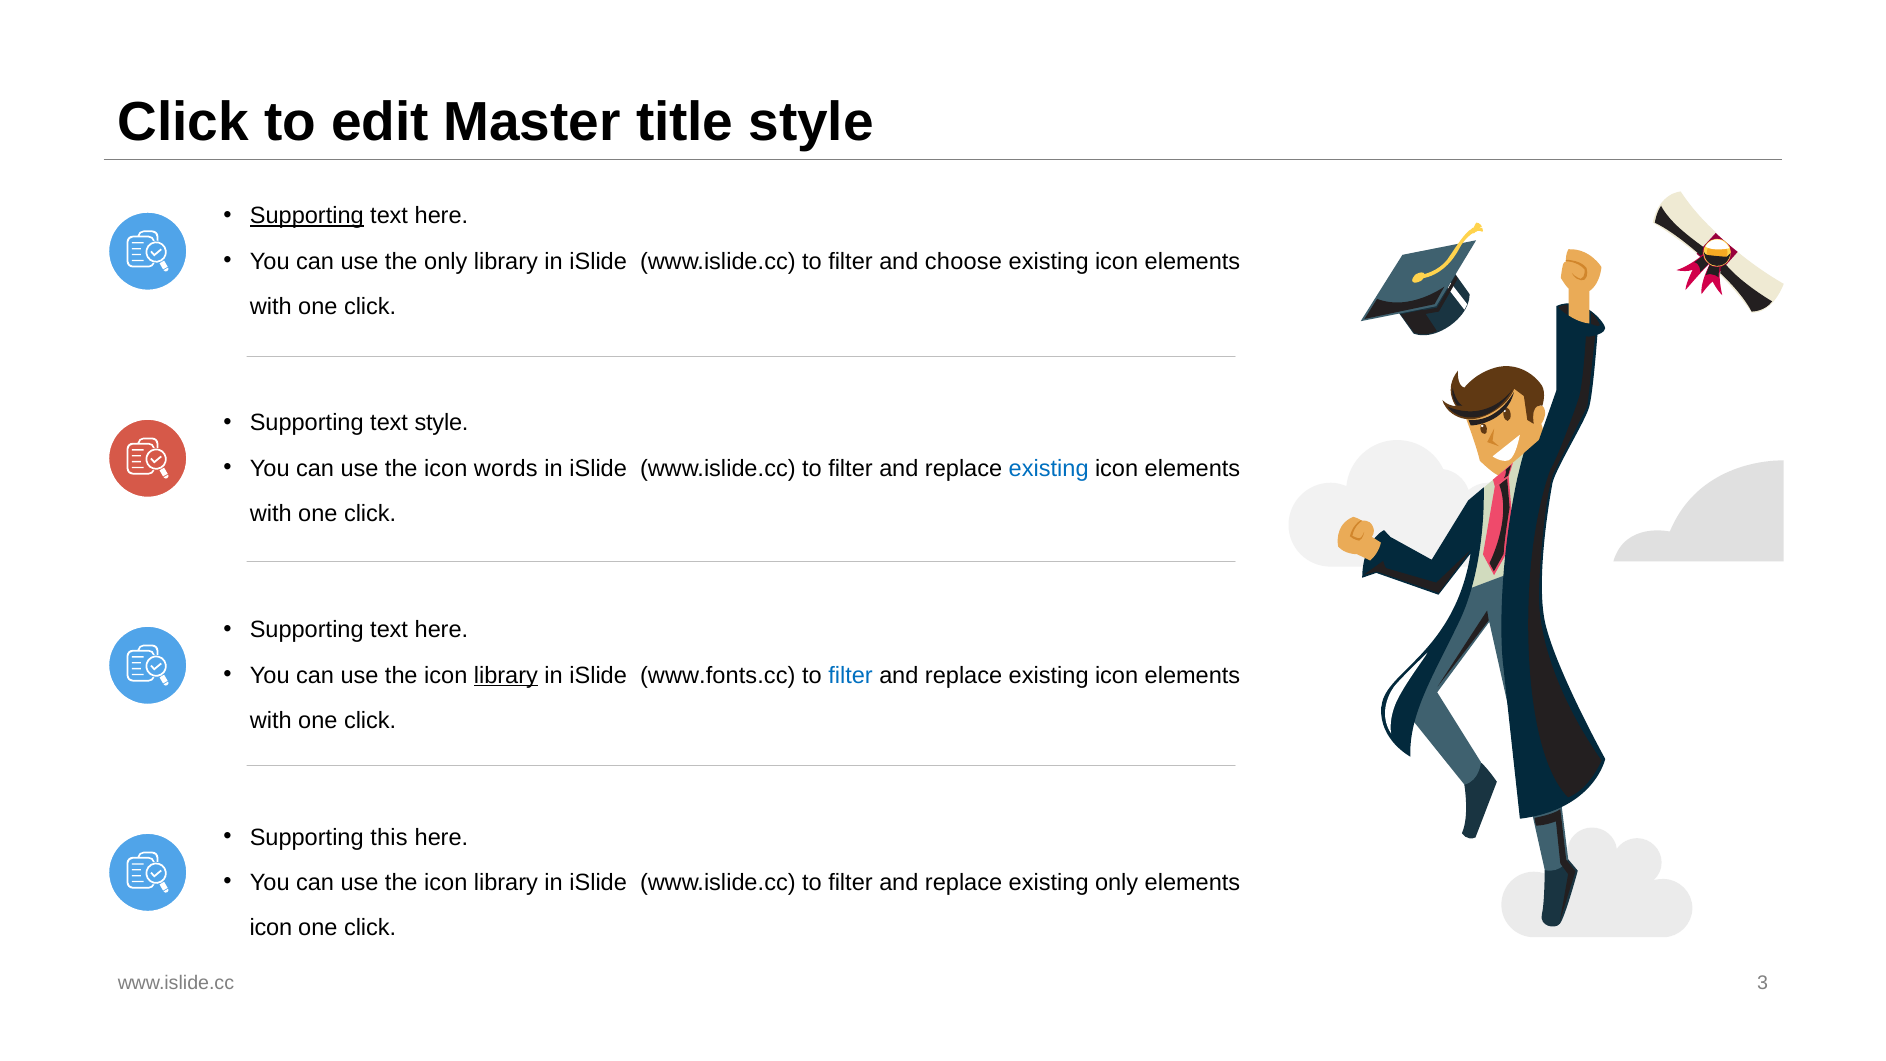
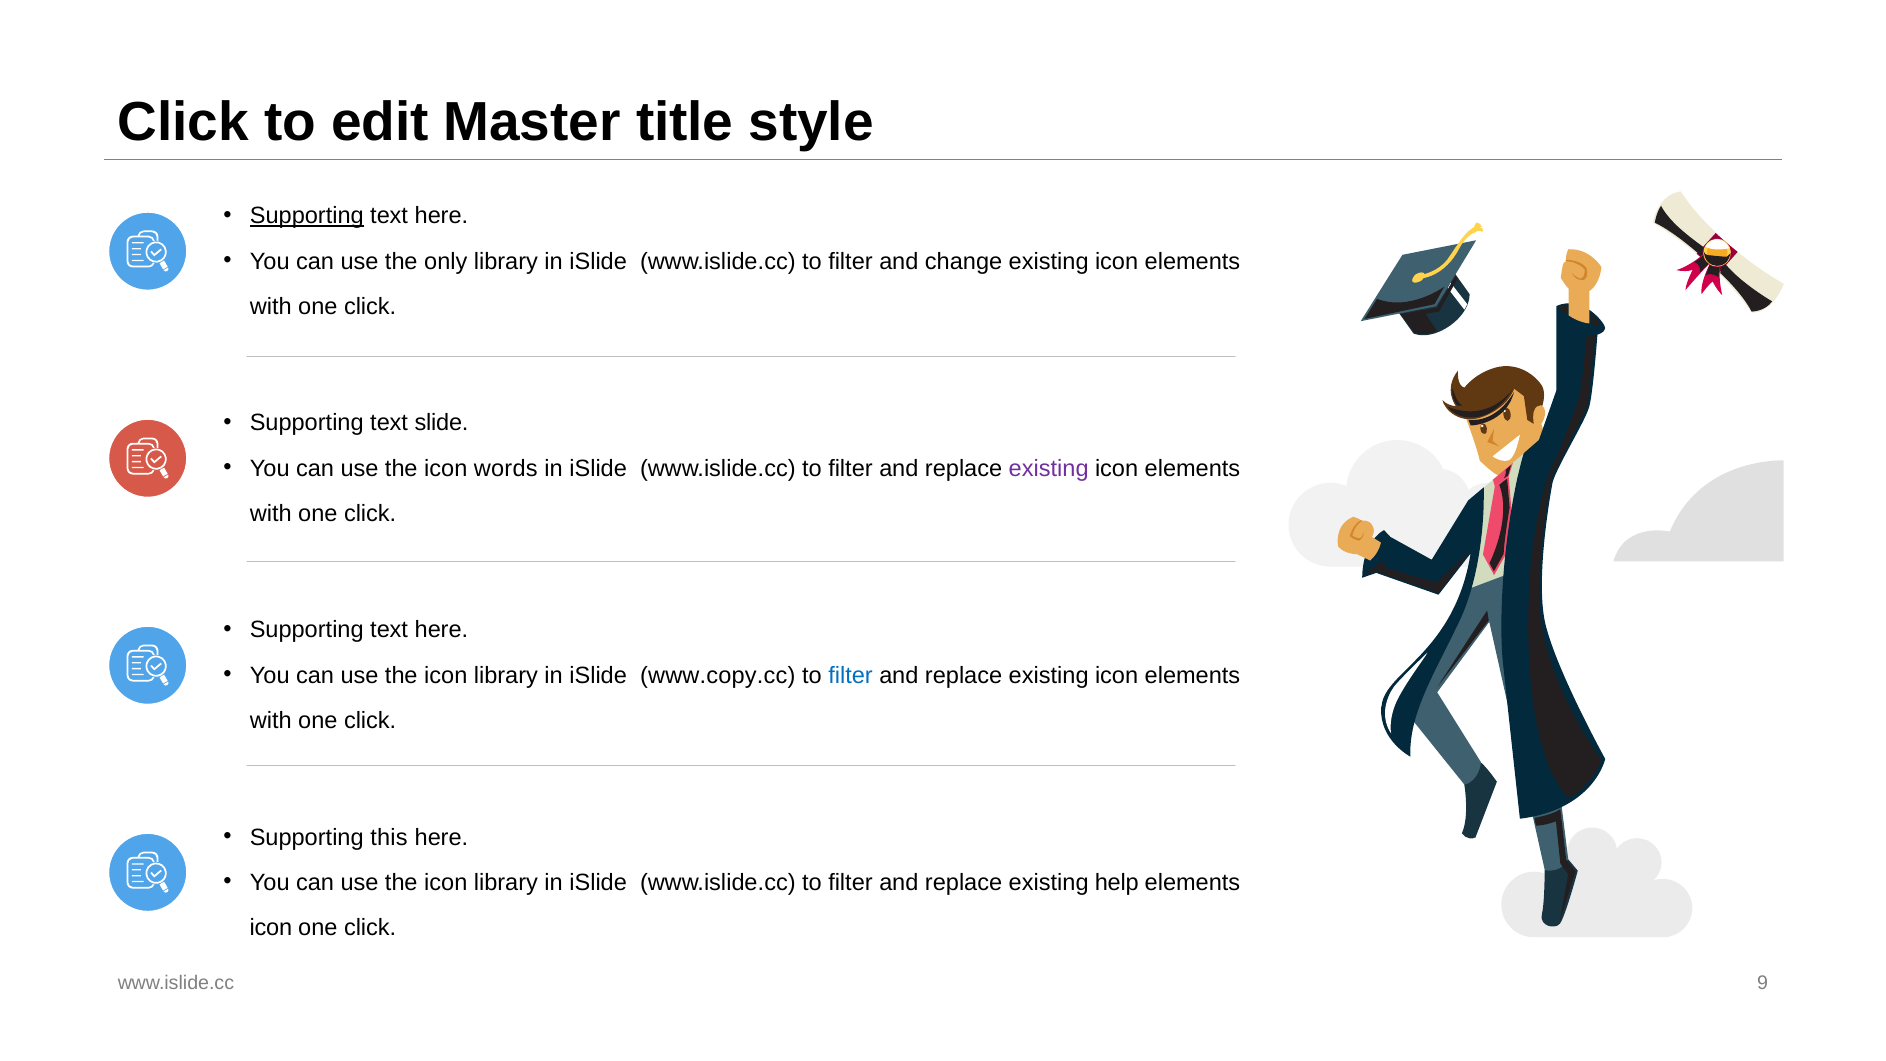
choose: choose -> change
text style: style -> slide
existing at (1049, 468) colour: blue -> purple
library at (506, 675) underline: present -> none
www.fonts.cc: www.fonts.cc -> www.copy.cc
existing only: only -> help
3: 3 -> 9
